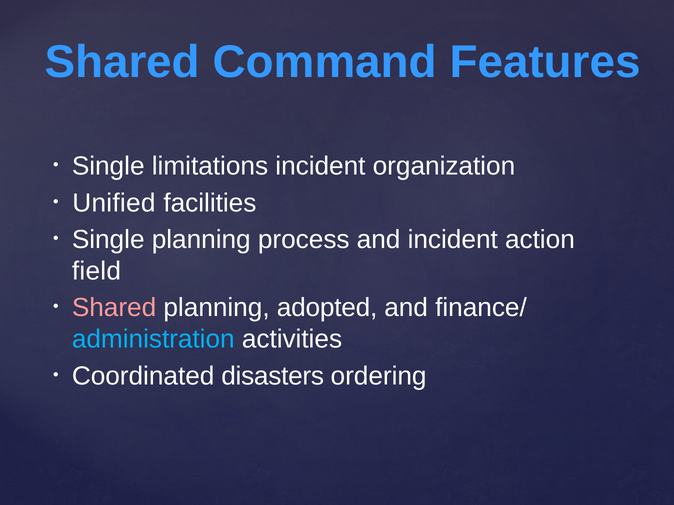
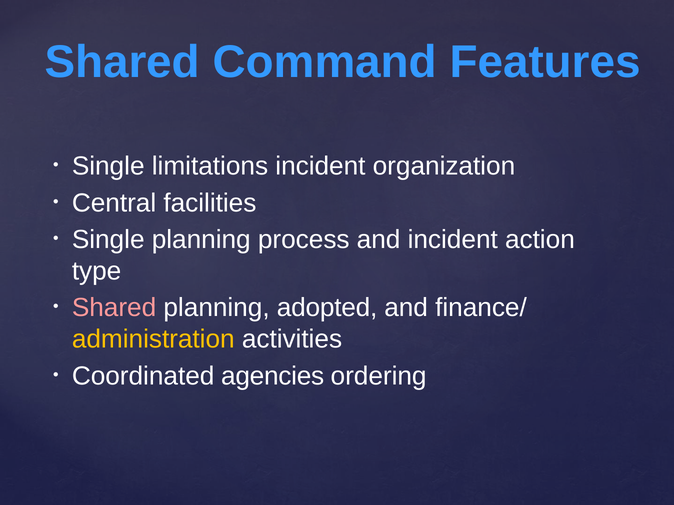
Unified: Unified -> Central
field: field -> type
administration colour: light blue -> yellow
disasters: disasters -> agencies
